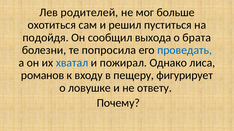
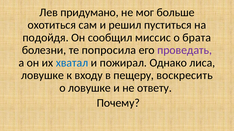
родителей: родителей -> придумано
выхода: выхода -> миссис
проведать colour: blue -> purple
романов at (43, 76): романов -> ловушке
фигурирует: фигурирует -> воскресить
